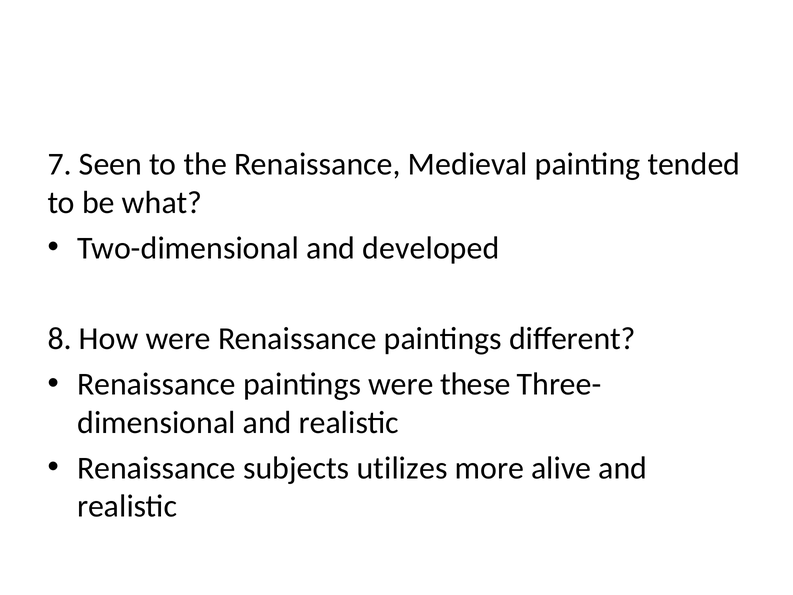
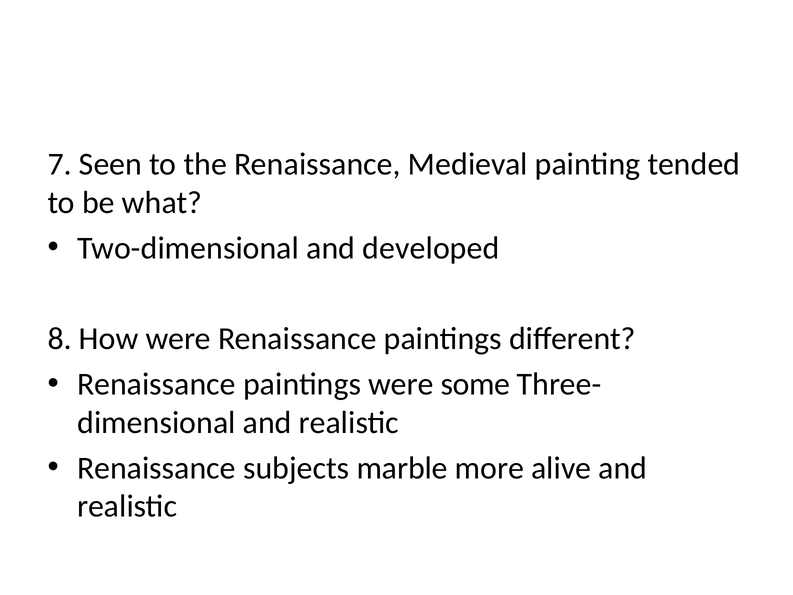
these: these -> some
utilizes: utilizes -> marble
